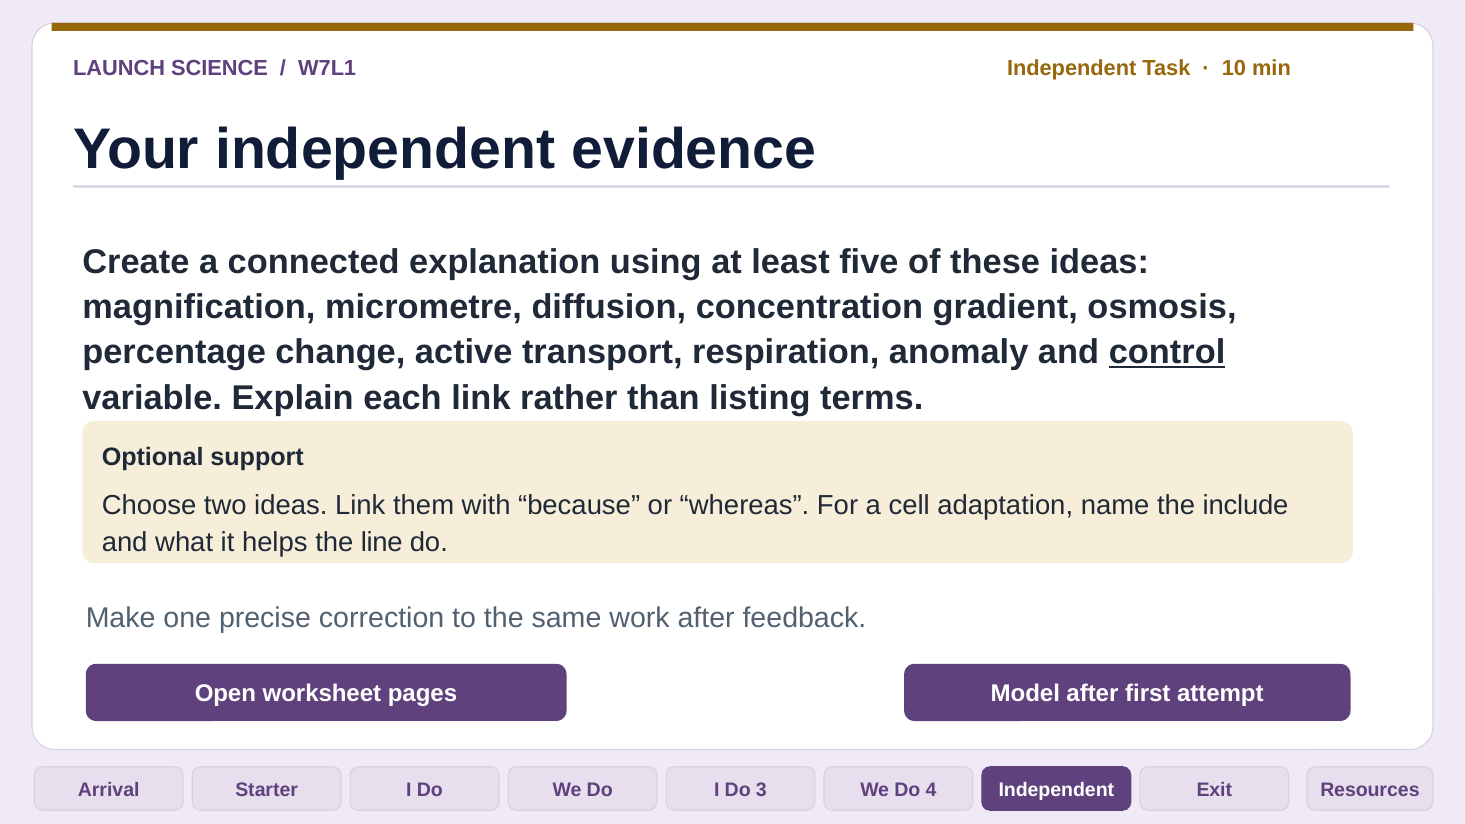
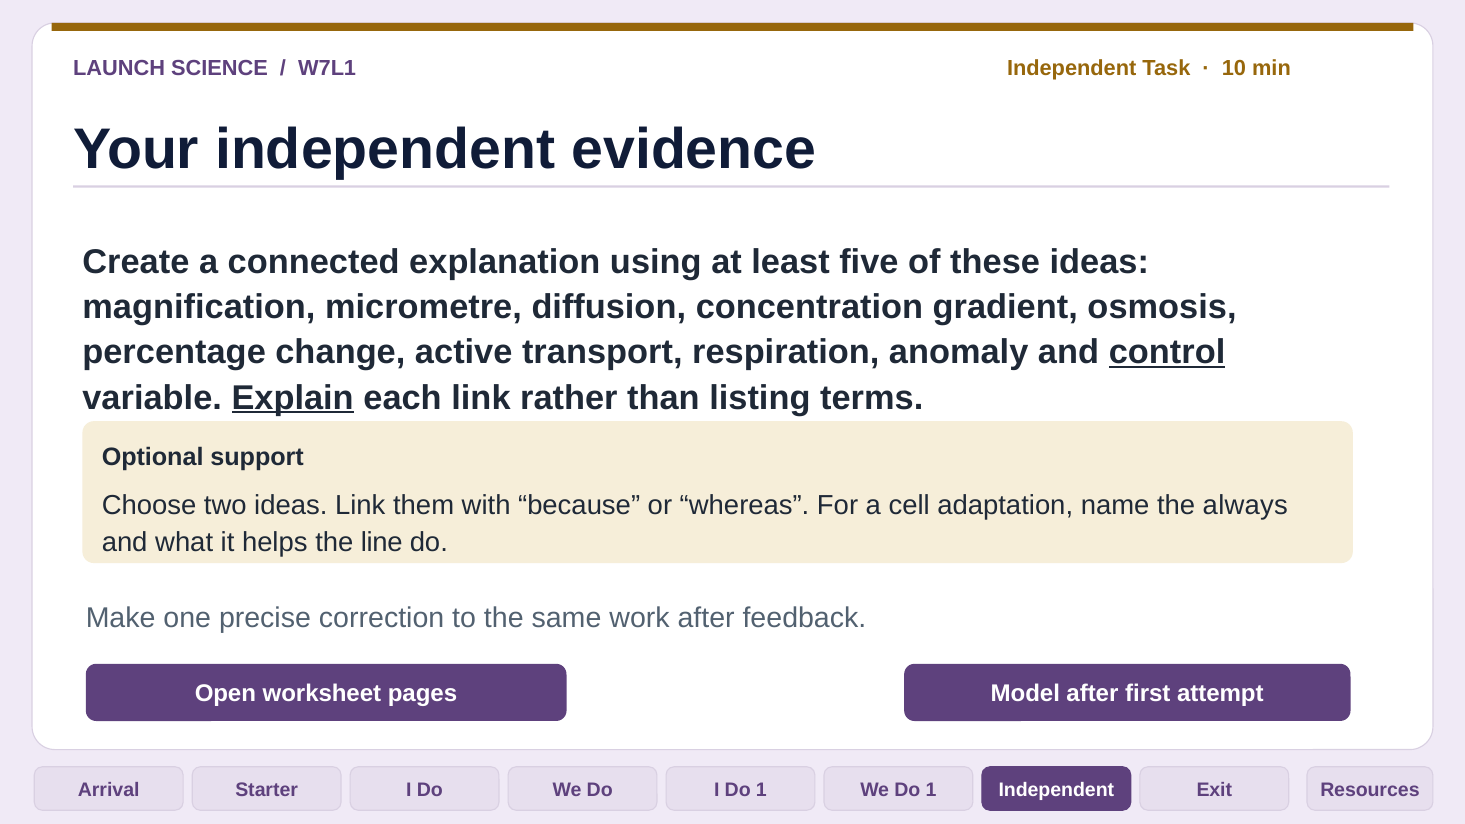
Explain underline: none -> present
include: include -> always
I Do 3: 3 -> 1
We Do 4: 4 -> 1
